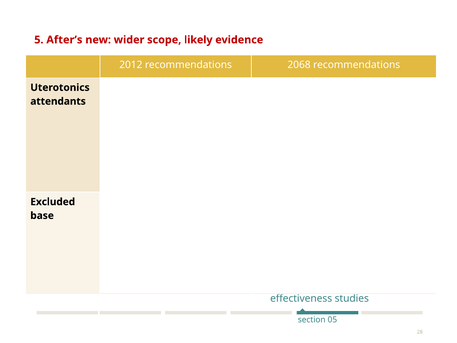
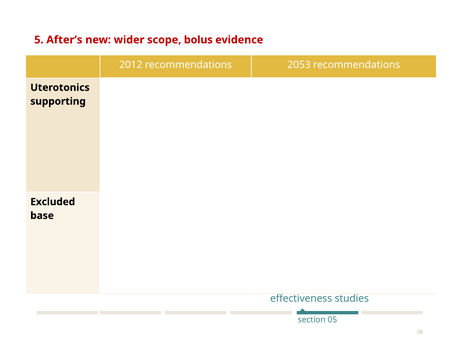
likely: likely -> bolus
2068: 2068 -> 2053
attendants: attendants -> supporting
